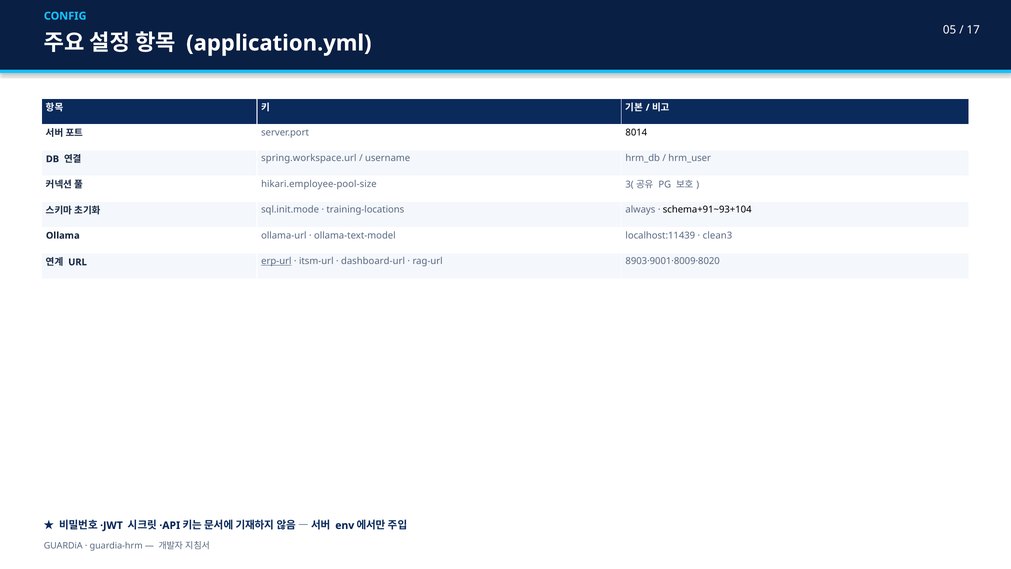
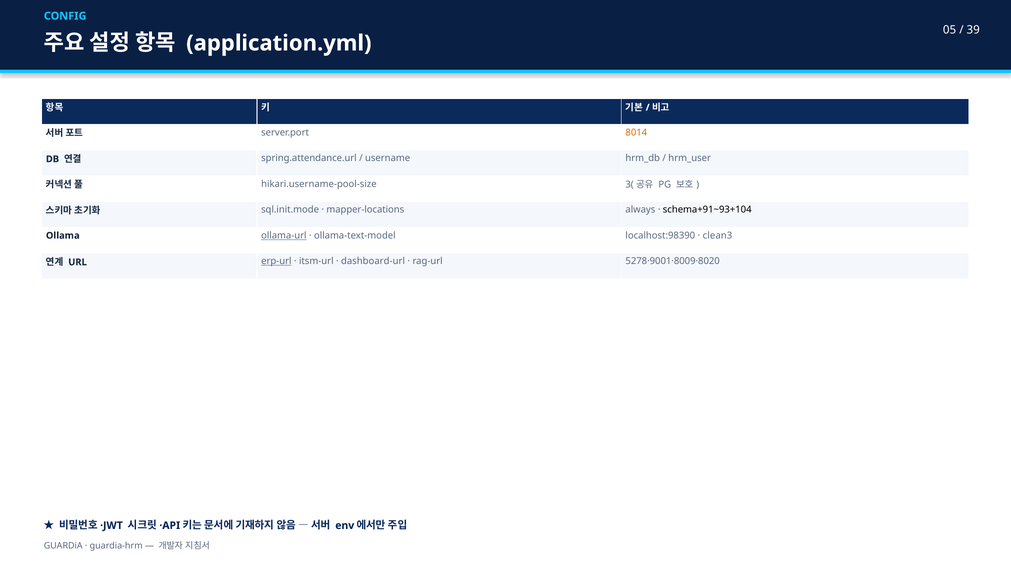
17: 17 -> 39
8014 colour: black -> orange
spring.workspace.url: spring.workspace.url -> spring.attendance.url
hikari.employee-pool-size: hikari.employee-pool-size -> hikari.username-pool-size
training-locations: training-locations -> mapper-locations
ollama-url underline: none -> present
localhost:11439: localhost:11439 -> localhost:98390
8903·9001·8009·8020: 8903·9001·8009·8020 -> 5278·9001·8009·8020
